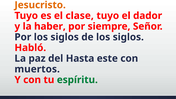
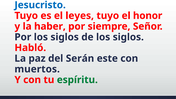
Jesucristo colour: orange -> blue
clase: clase -> leyes
dador: dador -> honor
Hasta: Hasta -> Serán
